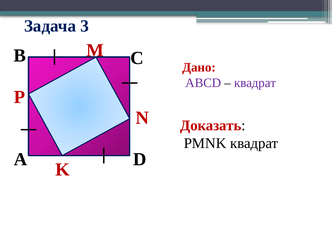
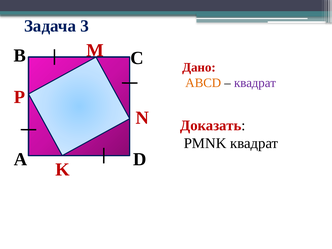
ABCD colour: purple -> orange
